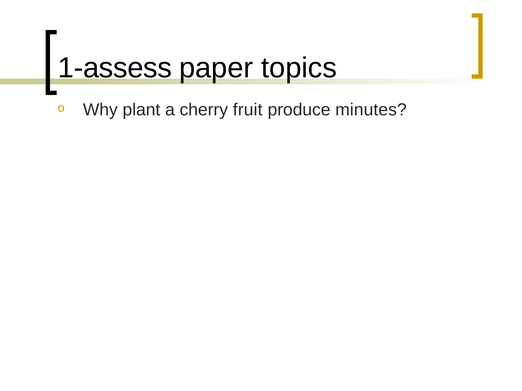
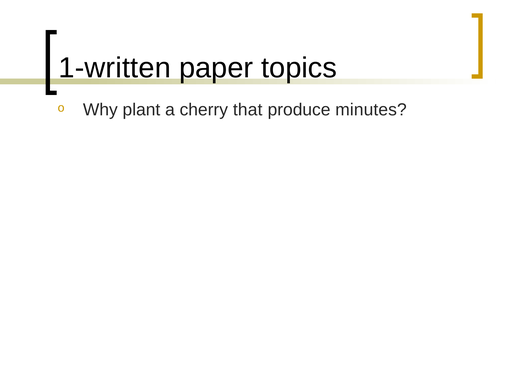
1-assess: 1-assess -> 1-written
fruit: fruit -> that
